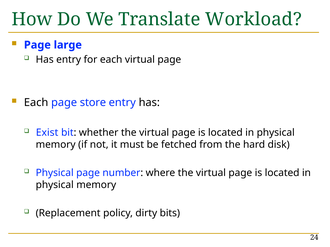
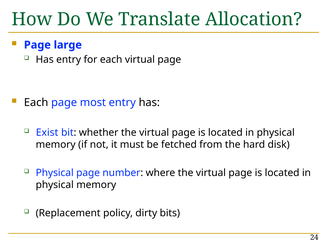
Workload: Workload -> Allocation
store: store -> most
